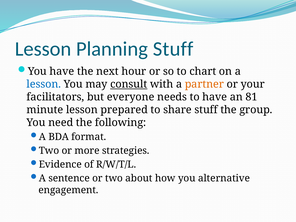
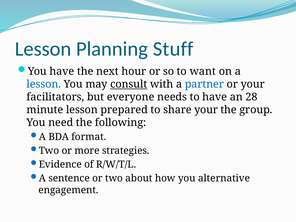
chart: chart -> want
partner colour: orange -> blue
81: 81 -> 28
share stuff: stuff -> your
